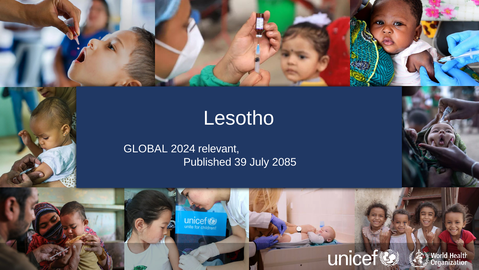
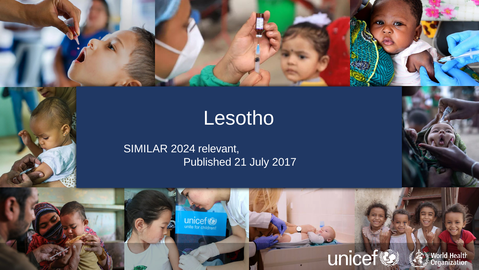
GLOBAL: GLOBAL -> SIMILAR
39: 39 -> 21
2085: 2085 -> 2017
